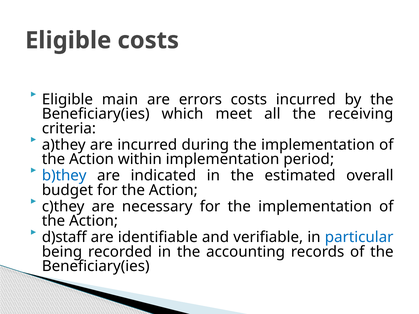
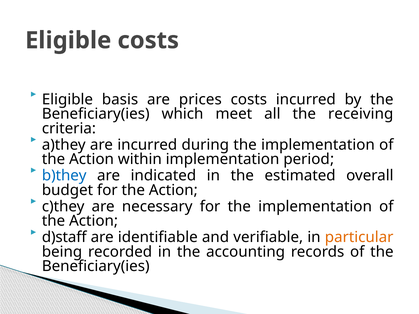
main: main -> basis
errors: errors -> prices
particular colour: blue -> orange
